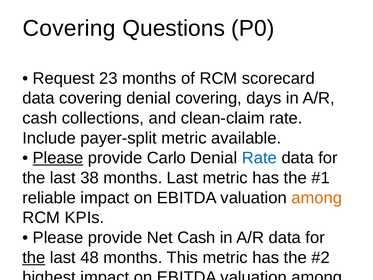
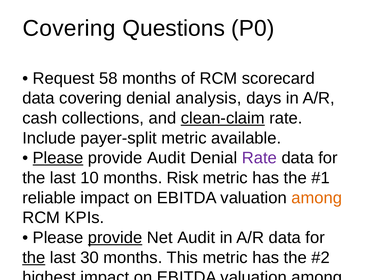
23: 23 -> 58
denial covering: covering -> analysis
clean-claim underline: none -> present
provide Carlo: Carlo -> Audit
Rate at (259, 158) colour: blue -> purple
38: 38 -> 10
months Last: Last -> Risk
provide at (115, 237) underline: none -> present
Net Cash: Cash -> Audit
48: 48 -> 30
